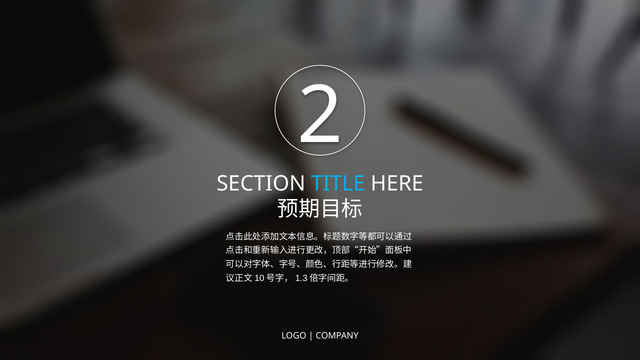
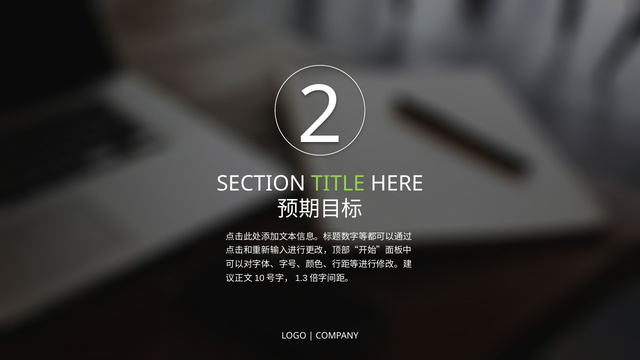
TITLE colour: light blue -> light green
